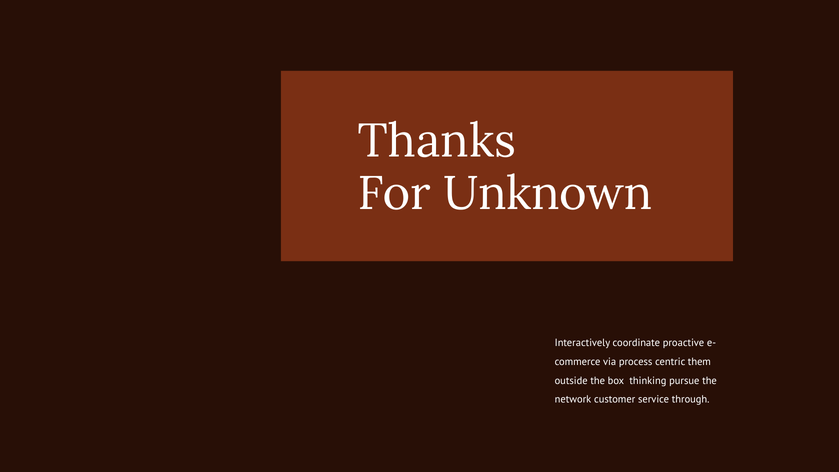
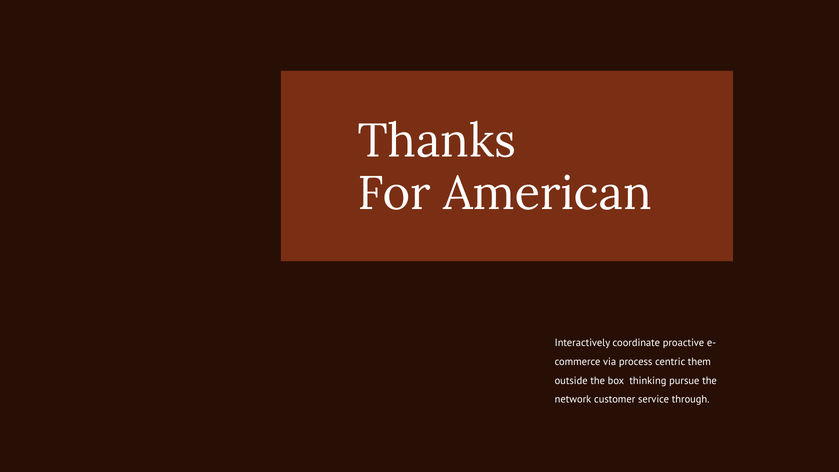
Unknown: Unknown -> American
